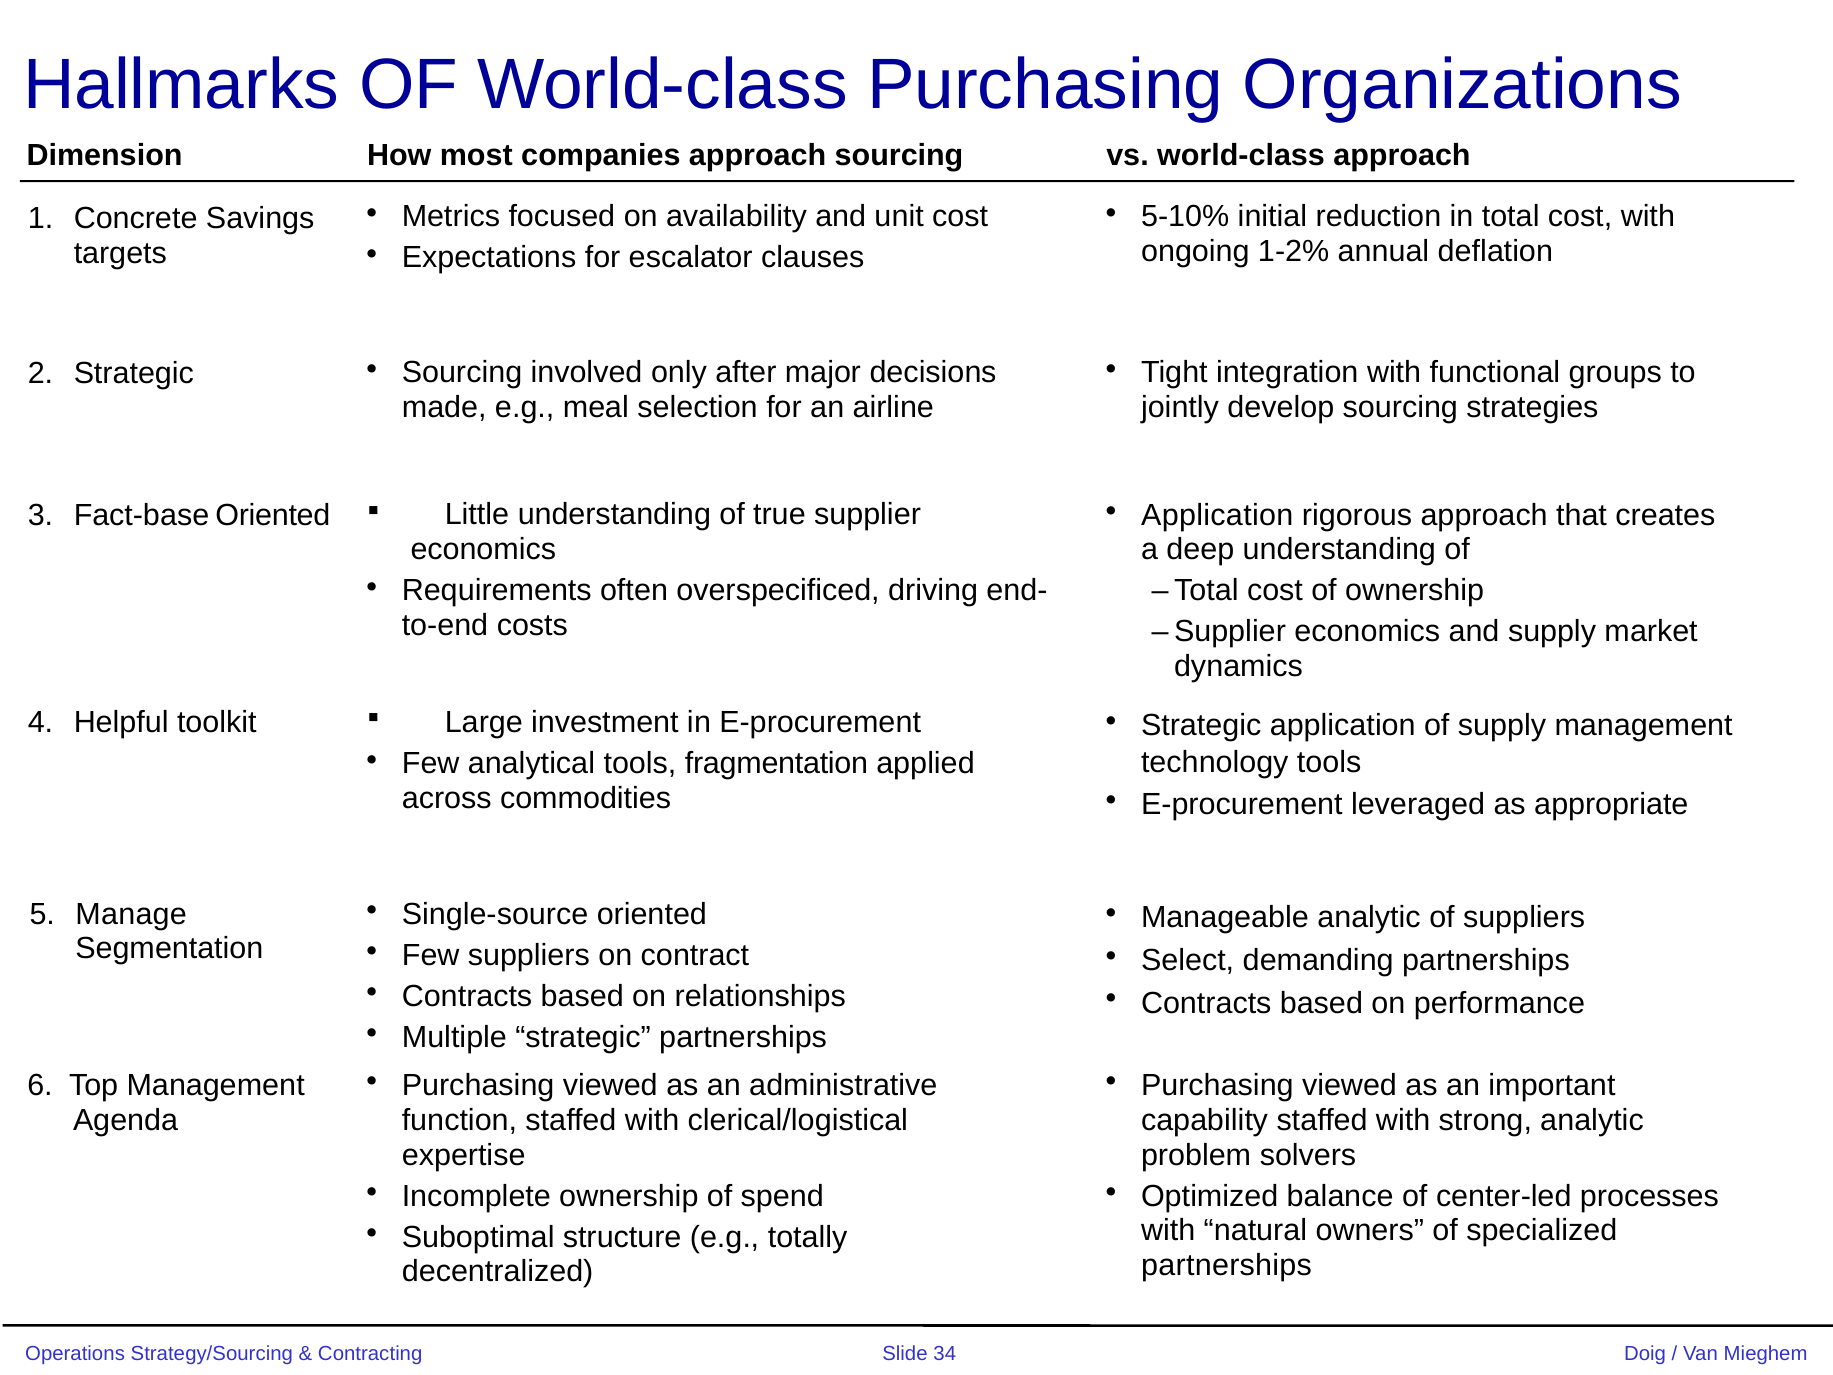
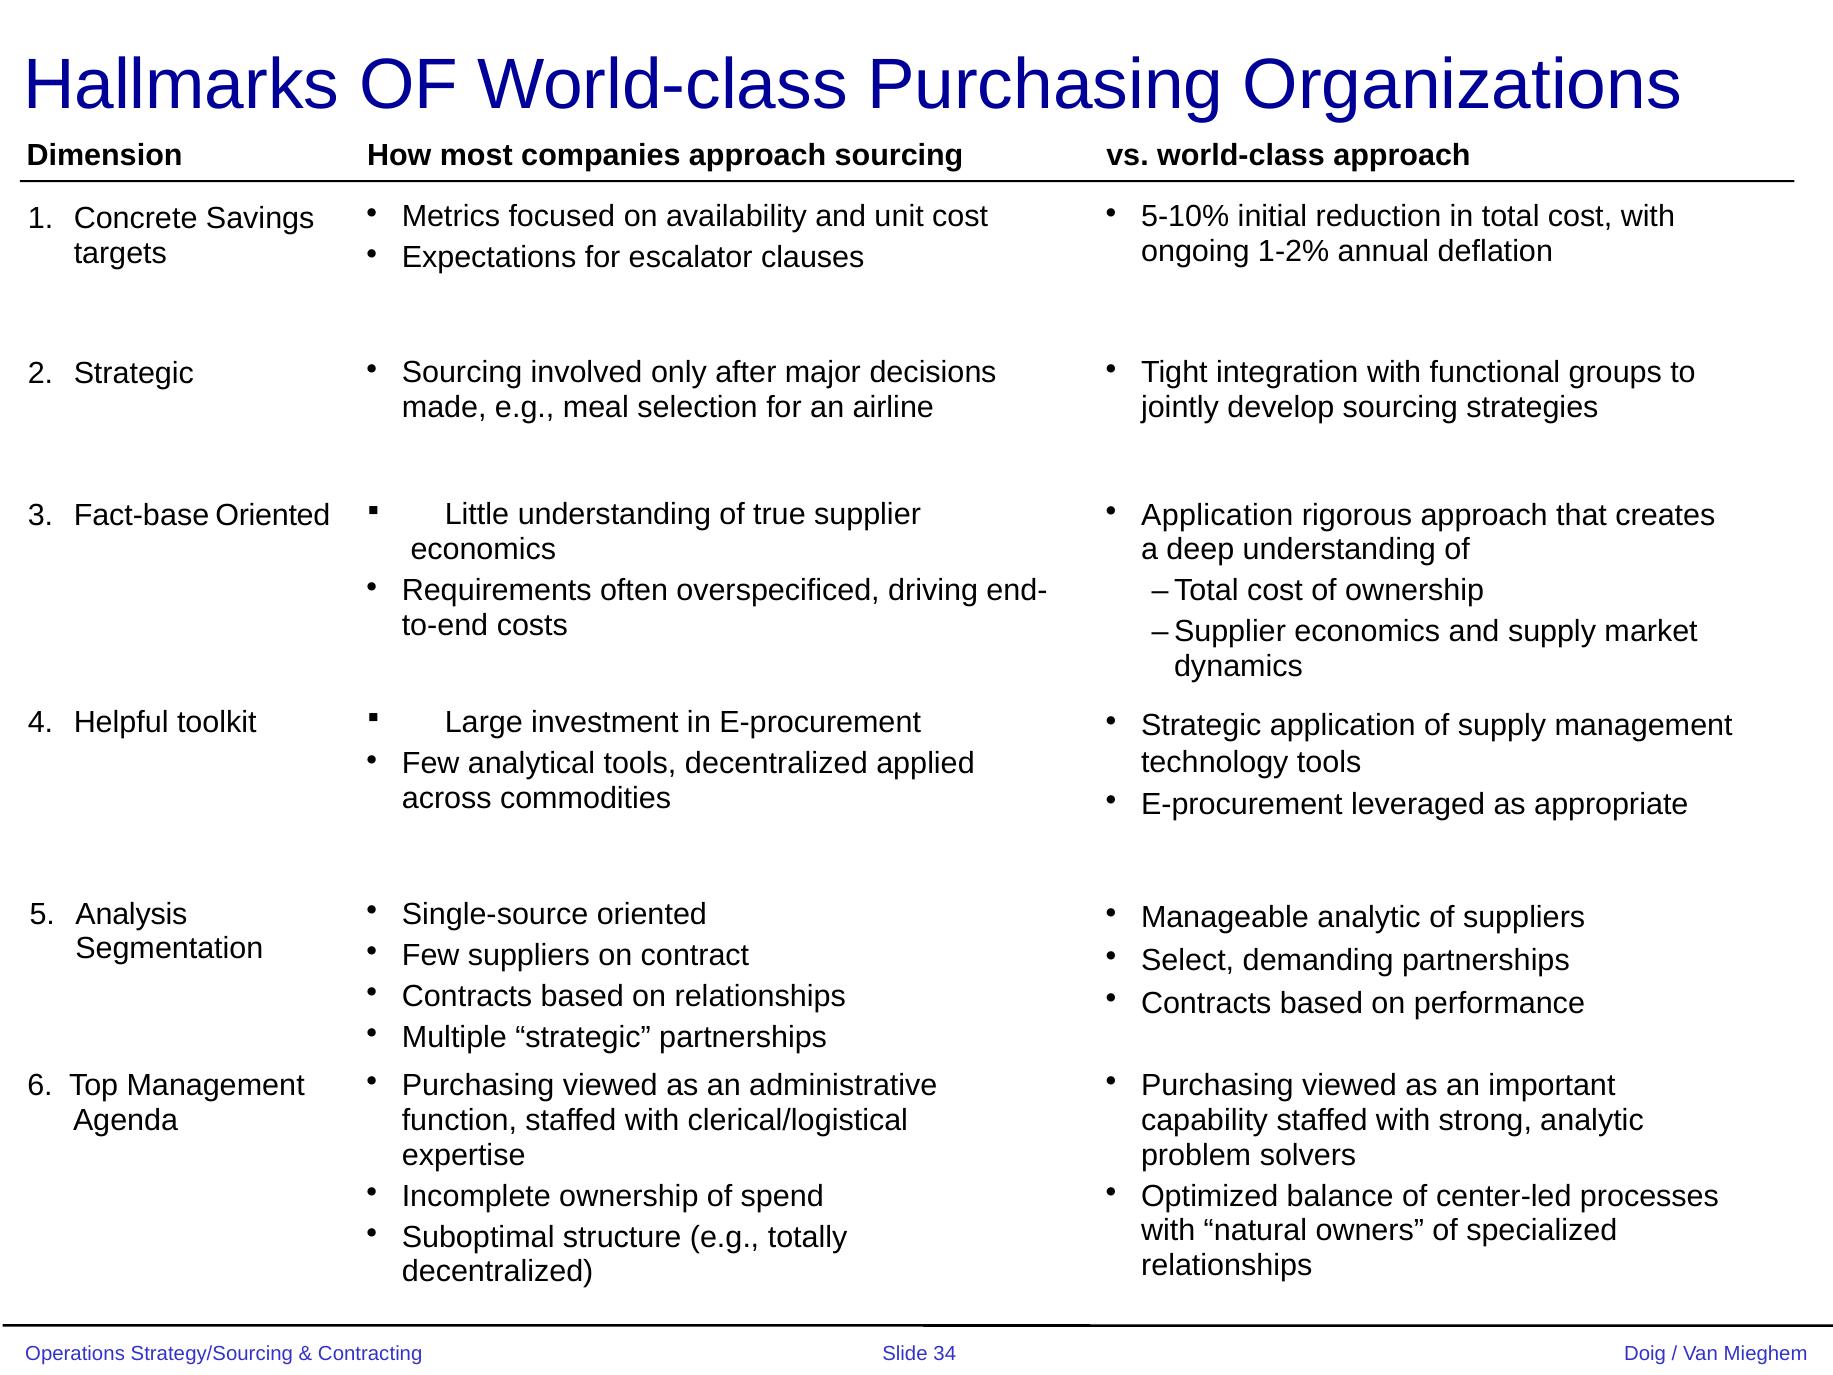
tools fragmentation: fragmentation -> decentralized
Manage: Manage -> Analysis
partnerships at (1227, 1266): partnerships -> relationships
